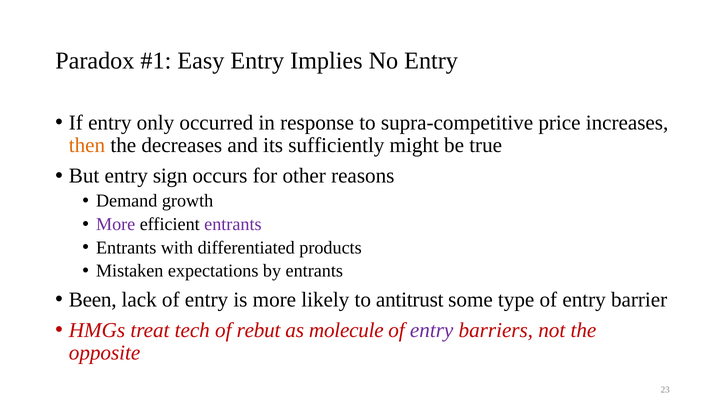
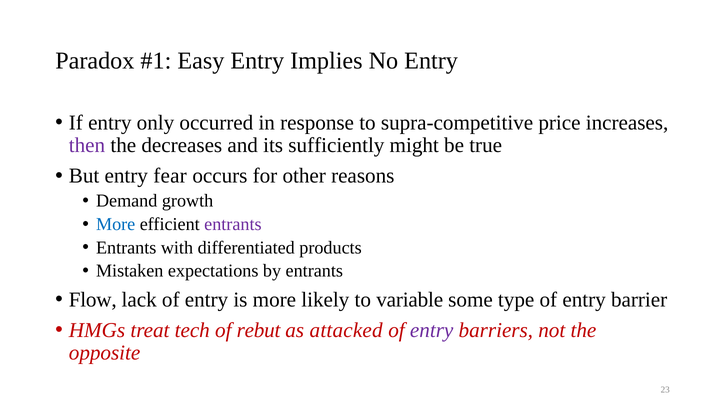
then colour: orange -> purple
sign: sign -> fear
More at (116, 224) colour: purple -> blue
Been: Been -> Flow
antitrust: antitrust -> variable
molecule: molecule -> attacked
